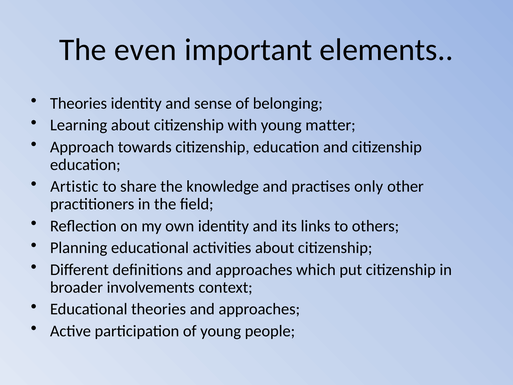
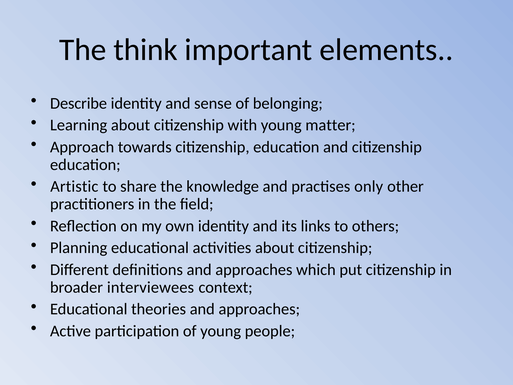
even: even -> think
Theories at (79, 103): Theories -> Describe
involvements: involvements -> interviewees
